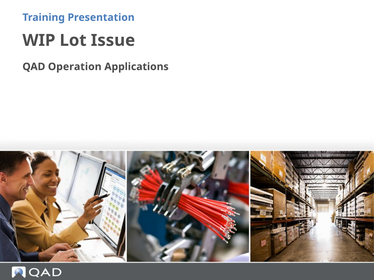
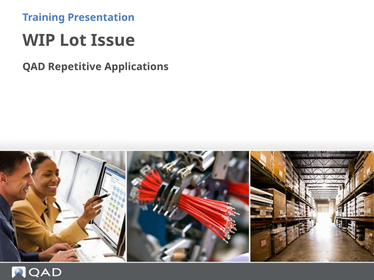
Operation: Operation -> Repetitive
